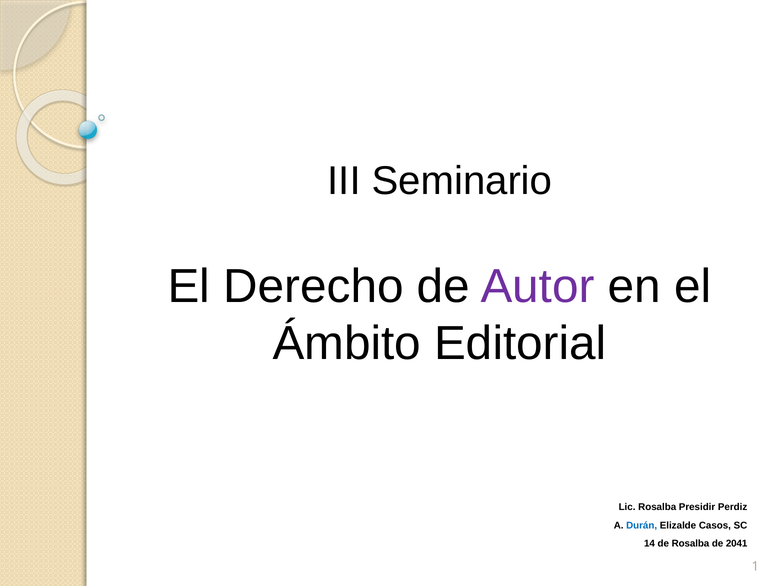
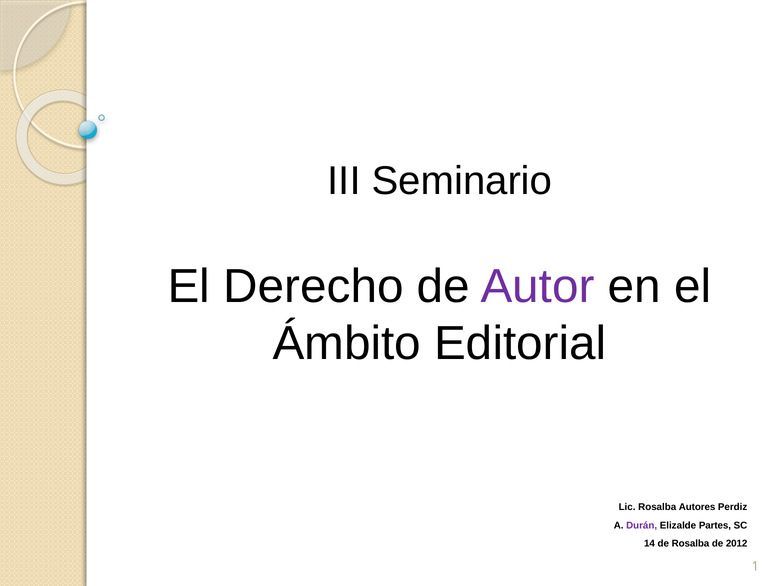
Presidir: Presidir -> Autores
Durán colour: blue -> purple
Casos: Casos -> Partes
2041: 2041 -> 2012
